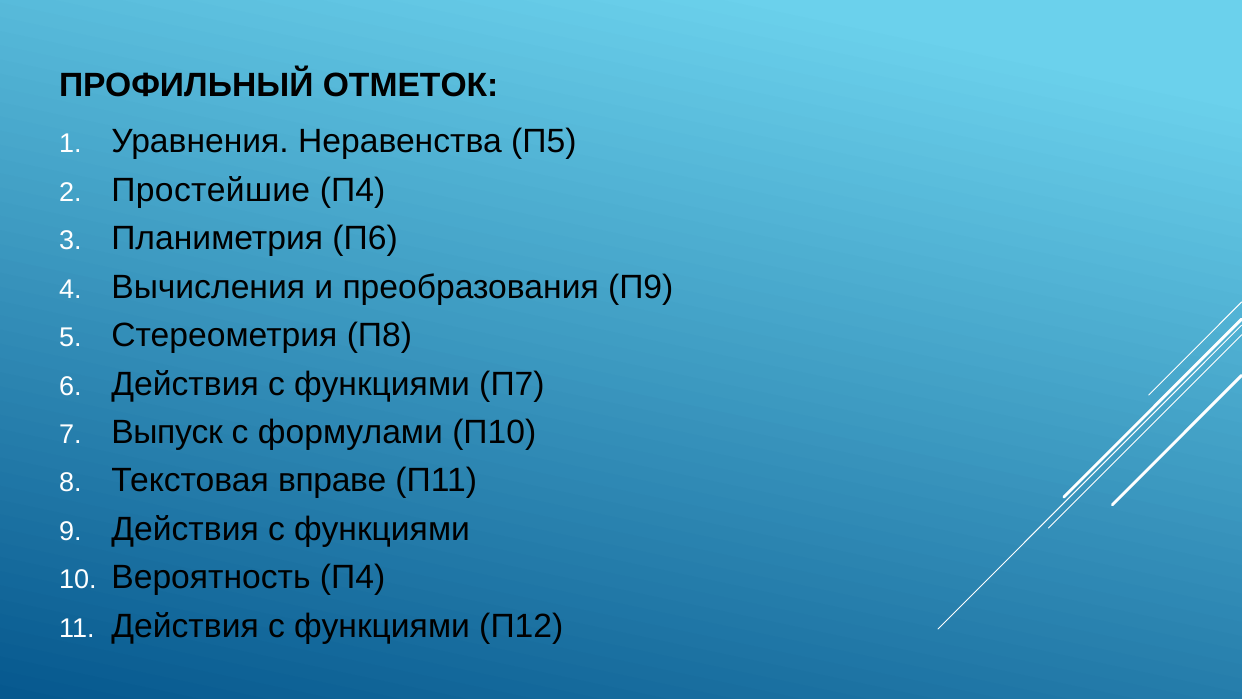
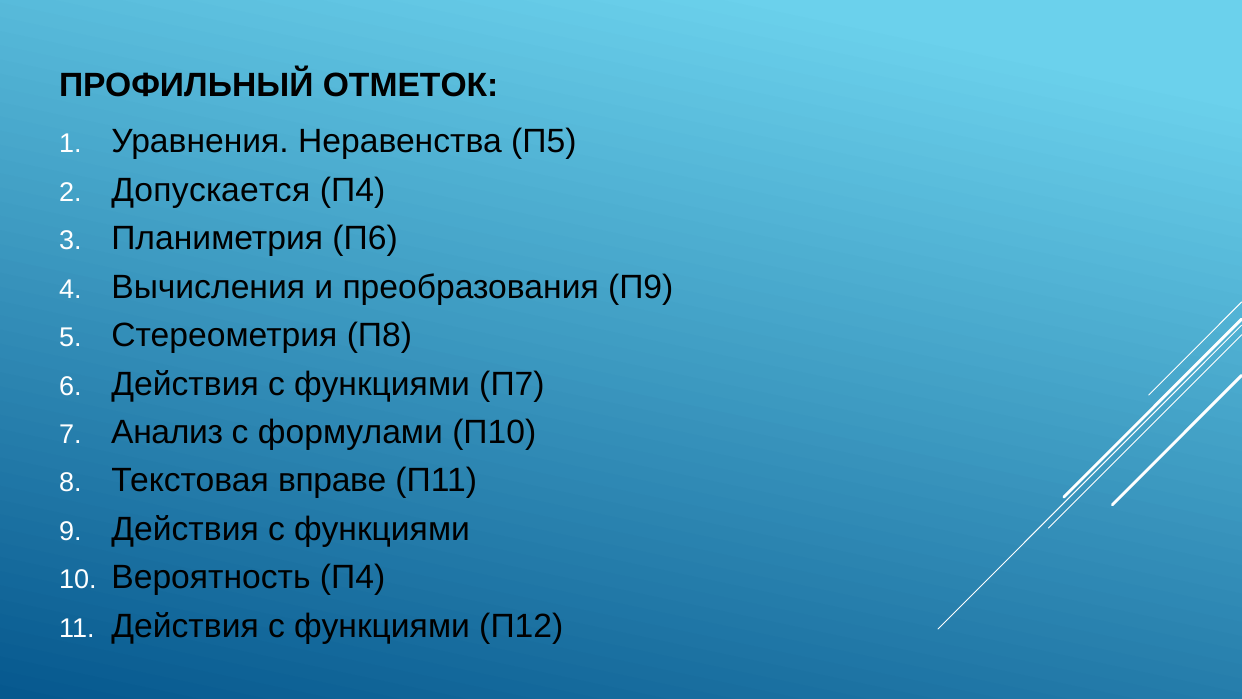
Простейшие: Простейшие -> Допускается
Выпуск: Выпуск -> Анализ
